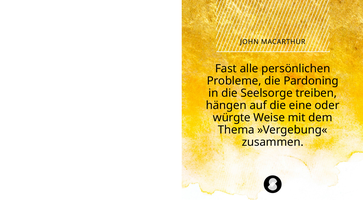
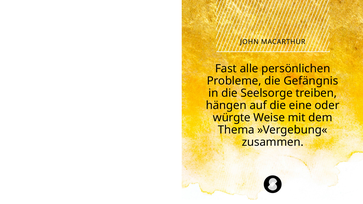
Pardoning: Pardoning -> Gefängnis
